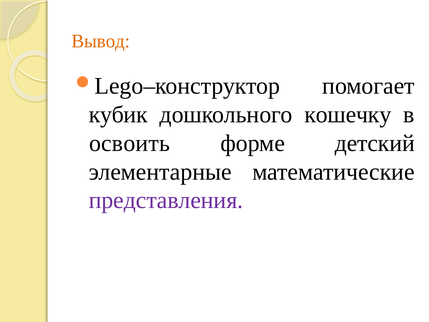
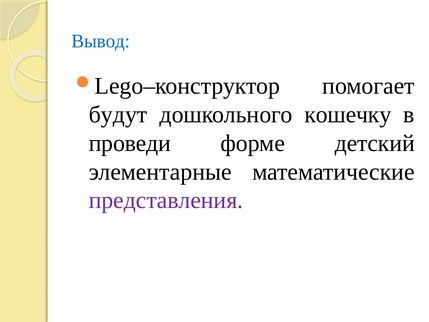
Вывод colour: orange -> blue
кубик: кубик -> будут
освоить: освоить -> проведи
